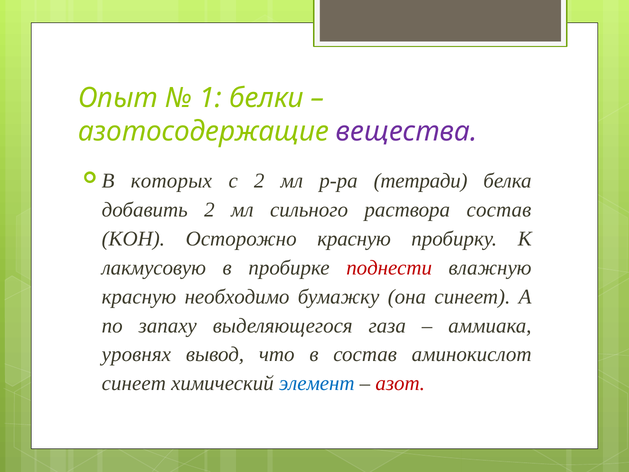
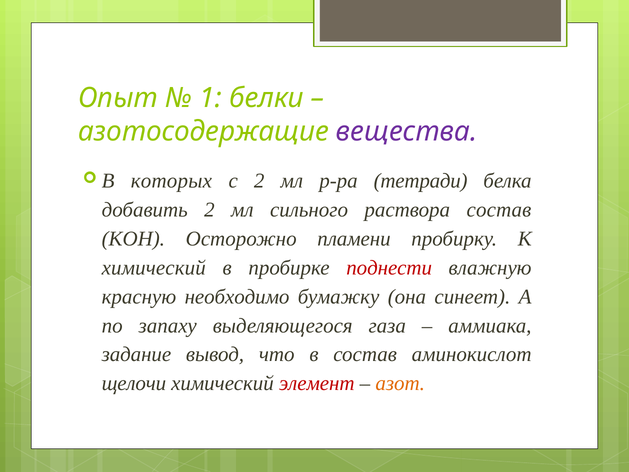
Осторожно красную: красную -> пламени
лакмусовую at (154, 268): лакмусовую -> химический
уровнях: уровнях -> задание
синеет at (134, 383): синеет -> щелочи
элемент colour: blue -> red
азот colour: red -> orange
